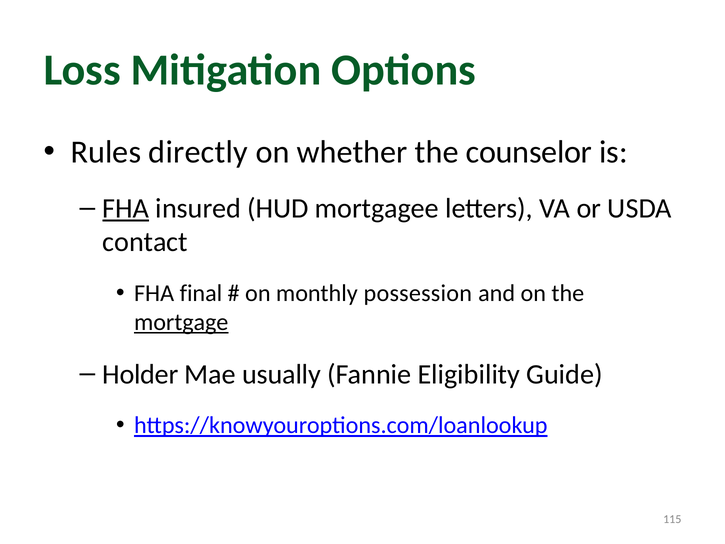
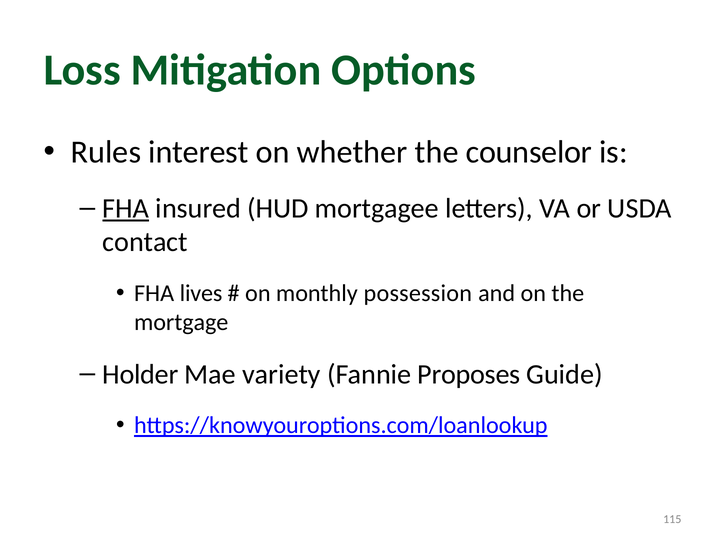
directly: directly -> interest
final: final -> lives
mortgage underline: present -> none
usually: usually -> variety
Eligibility: Eligibility -> Proposes
